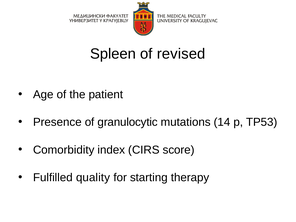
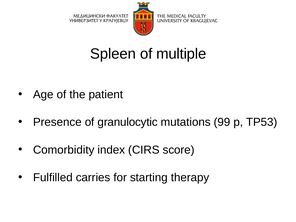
revised: revised -> multiple
14: 14 -> 99
quality: quality -> carries
